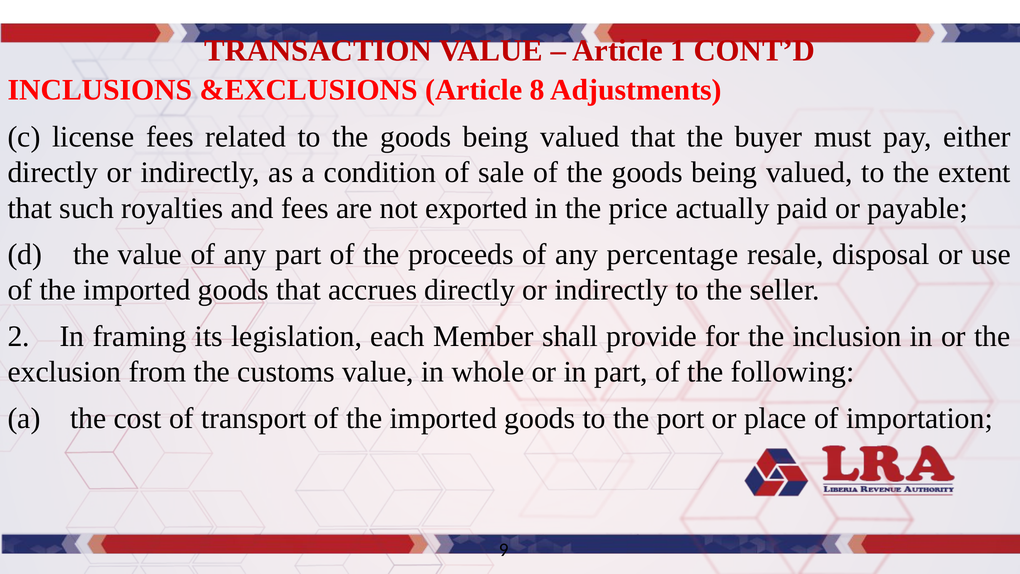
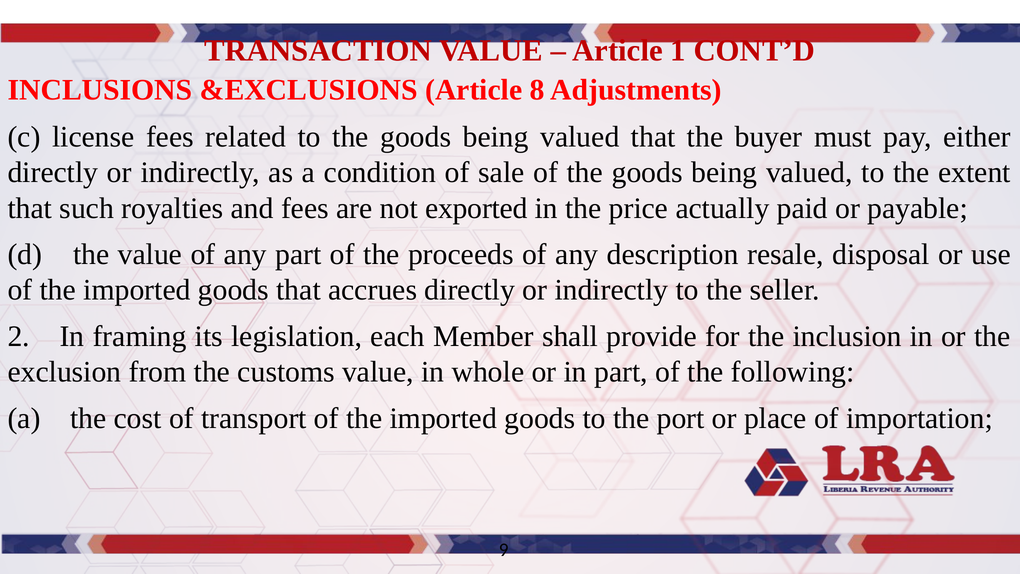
percentage: percentage -> description
